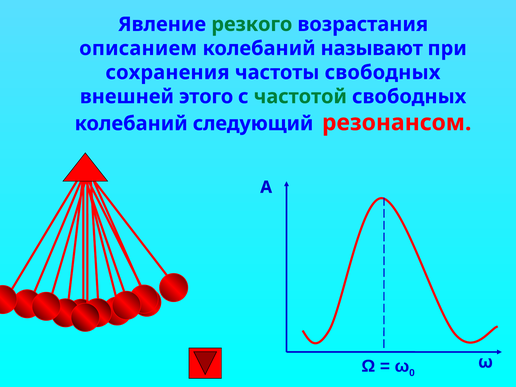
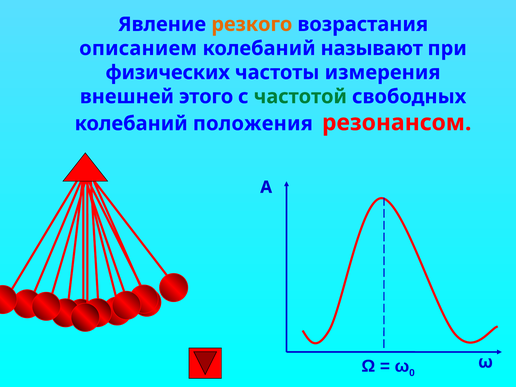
резкого colour: green -> orange
сохранения: сохранения -> физических
частоты свободных: свободных -> измерения
следующий: следующий -> положения
